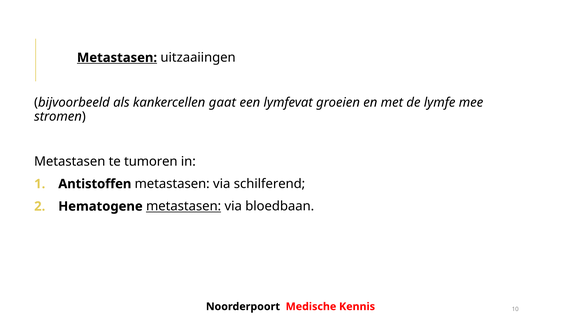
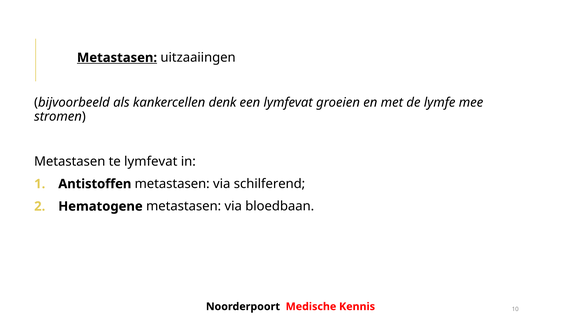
gaat: gaat -> denk
te tumoren: tumoren -> lymfevat
metastasen at (184, 206) underline: present -> none
